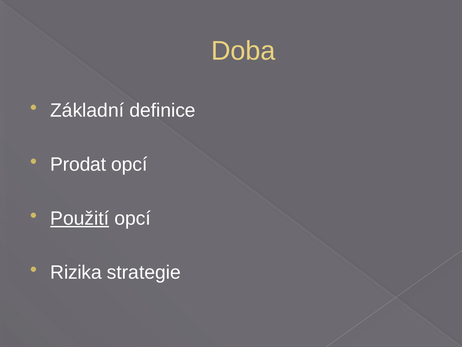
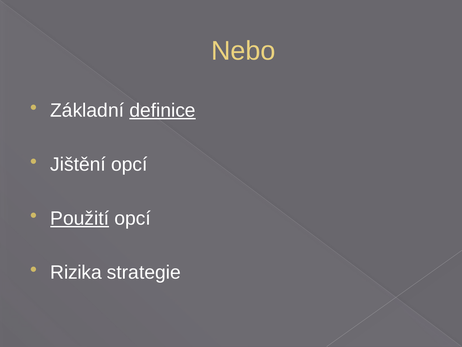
Doba: Doba -> Nebo
definice underline: none -> present
Prodat: Prodat -> Jištění
